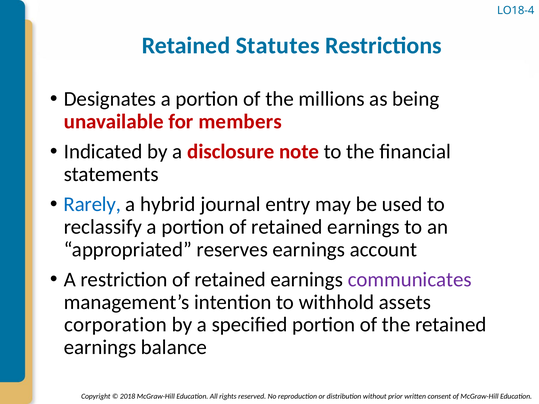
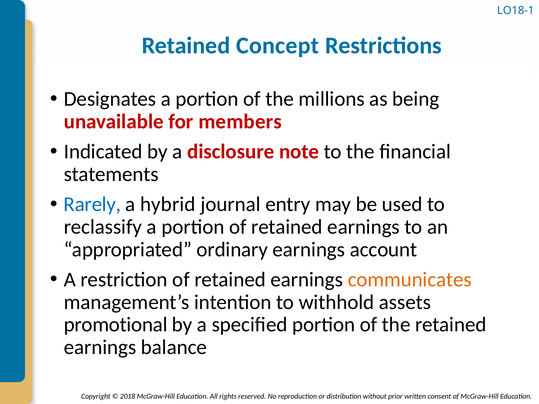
LO18-4: LO18-4 -> LO18-1
Statutes: Statutes -> Concept
reserves: reserves -> ordinary
communicates colour: purple -> orange
corporation: corporation -> promotional
